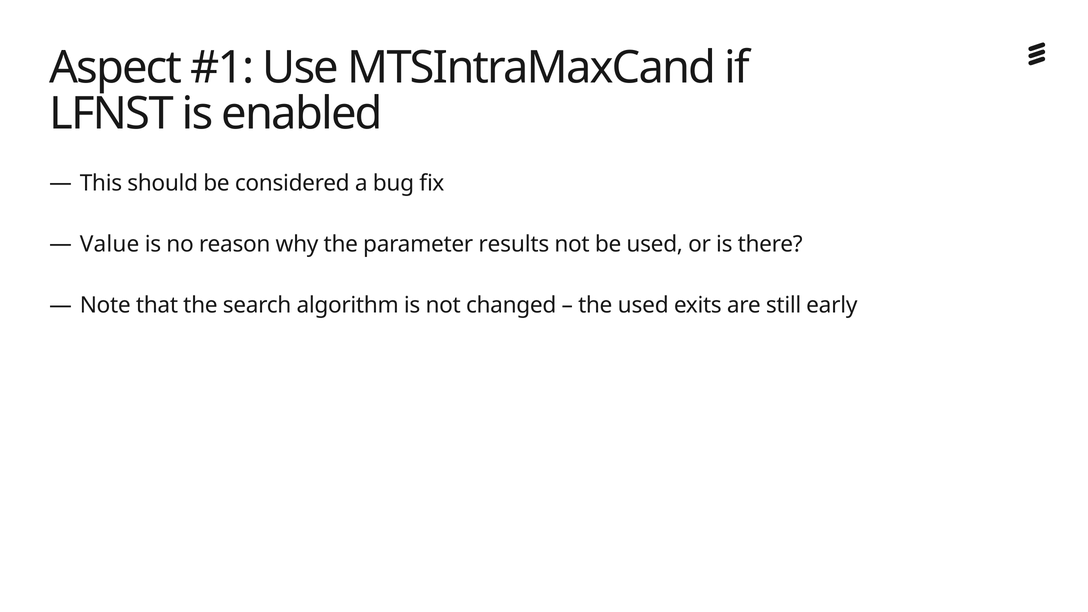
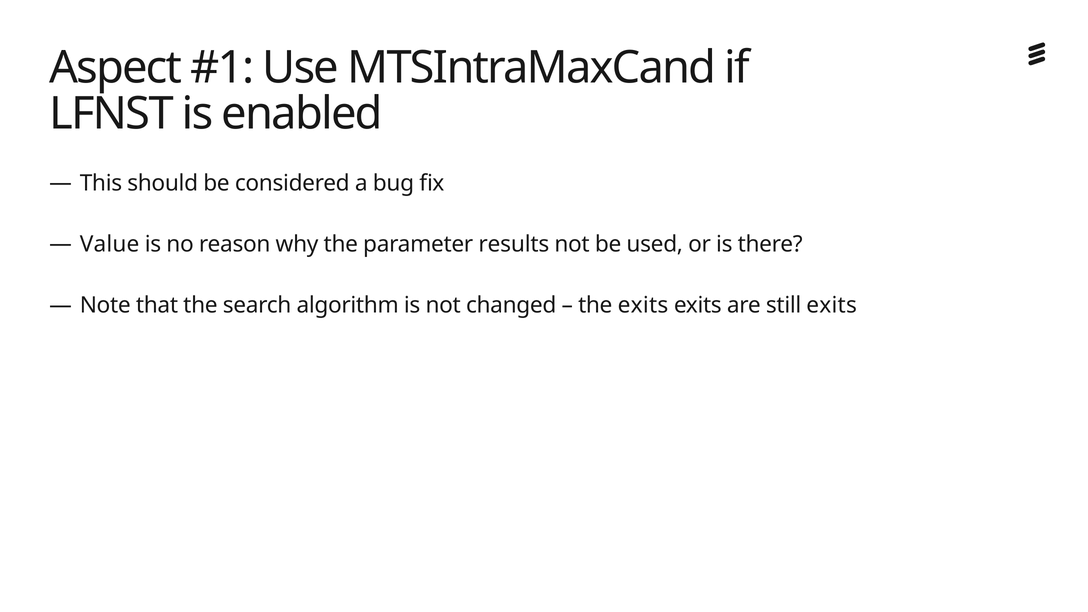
the used: used -> exits
still early: early -> exits
